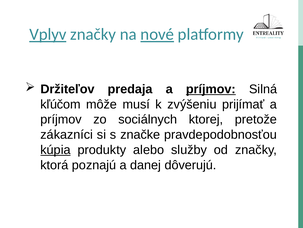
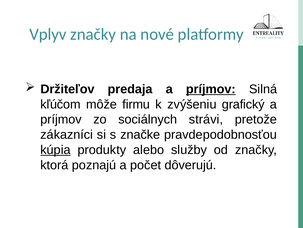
Vplyv underline: present -> none
nové underline: present -> none
musí: musí -> firmu
prijímať: prijímať -> grafický
ktorej: ktorej -> strávi
danej: danej -> počet
